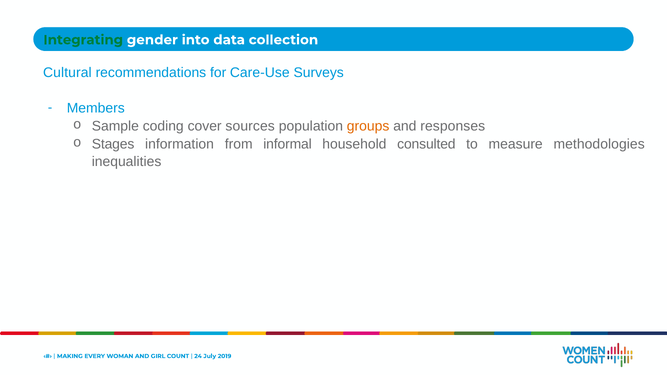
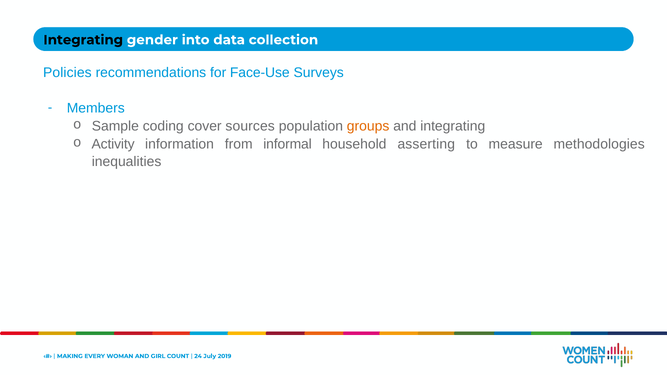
Integrating at (83, 40) colour: green -> black
Cultural: Cultural -> Policies
Care-Use: Care-Use -> Face-Use
and responses: responses -> integrating
Stages: Stages -> Activity
consulted: consulted -> asserting
